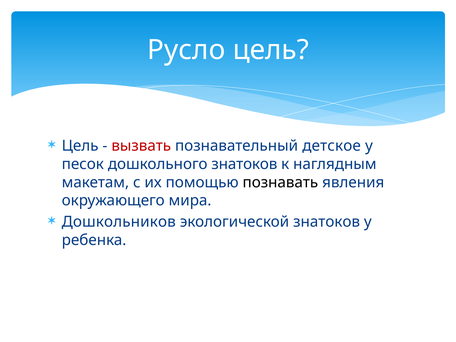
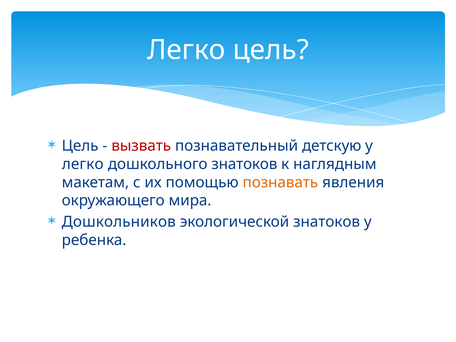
Русло at (186, 50): Русло -> Легко
детское: детское -> детскую
песок at (83, 164): песок -> легко
познавать colour: black -> orange
